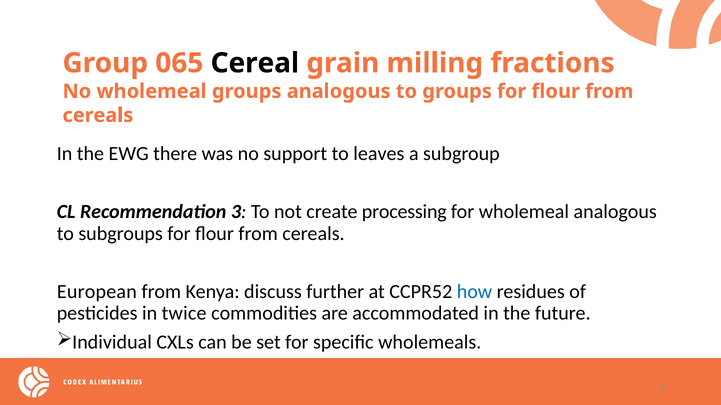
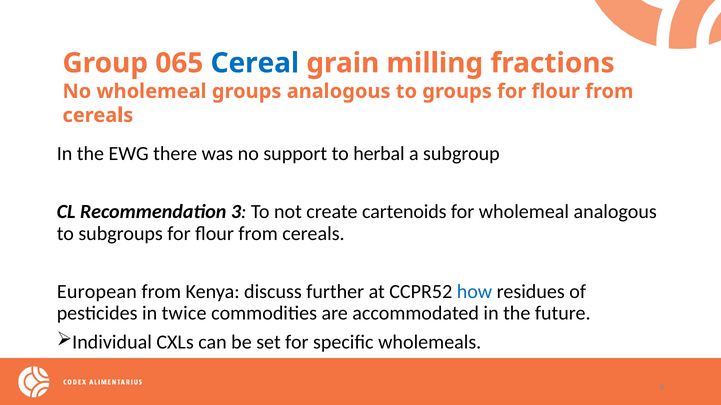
Cereal colour: black -> blue
leaves: leaves -> herbal
processing: processing -> cartenoids
